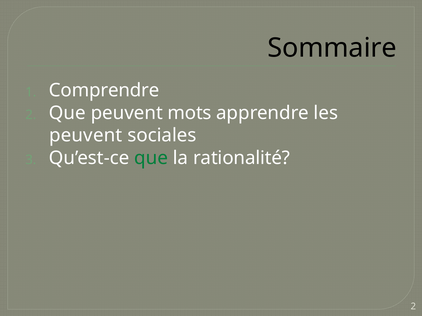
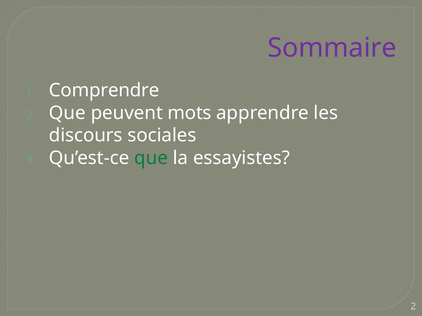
Sommaire colour: black -> purple
peuvent at (86, 136): peuvent -> discours
rationalité: rationalité -> essayistes
